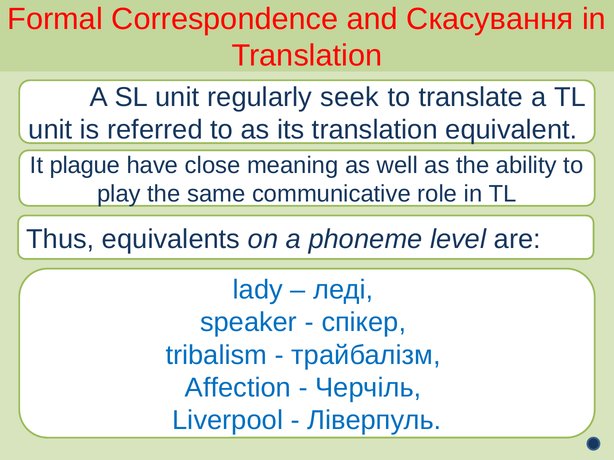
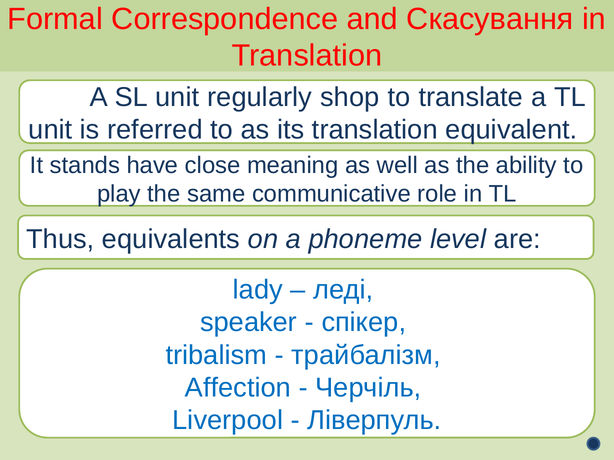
seek: seek -> shop
plague: plague -> stands
